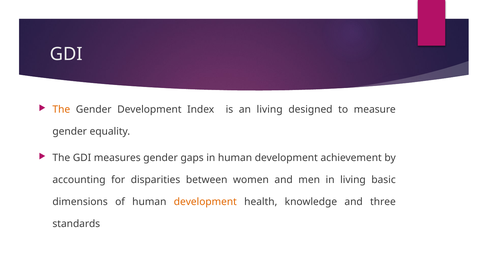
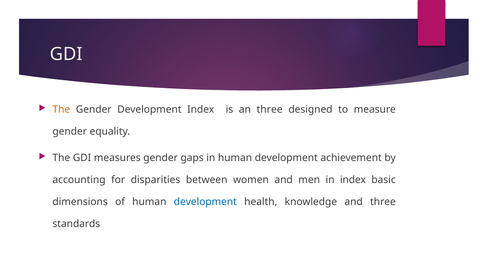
an living: living -> three
in living: living -> index
development at (205, 202) colour: orange -> blue
